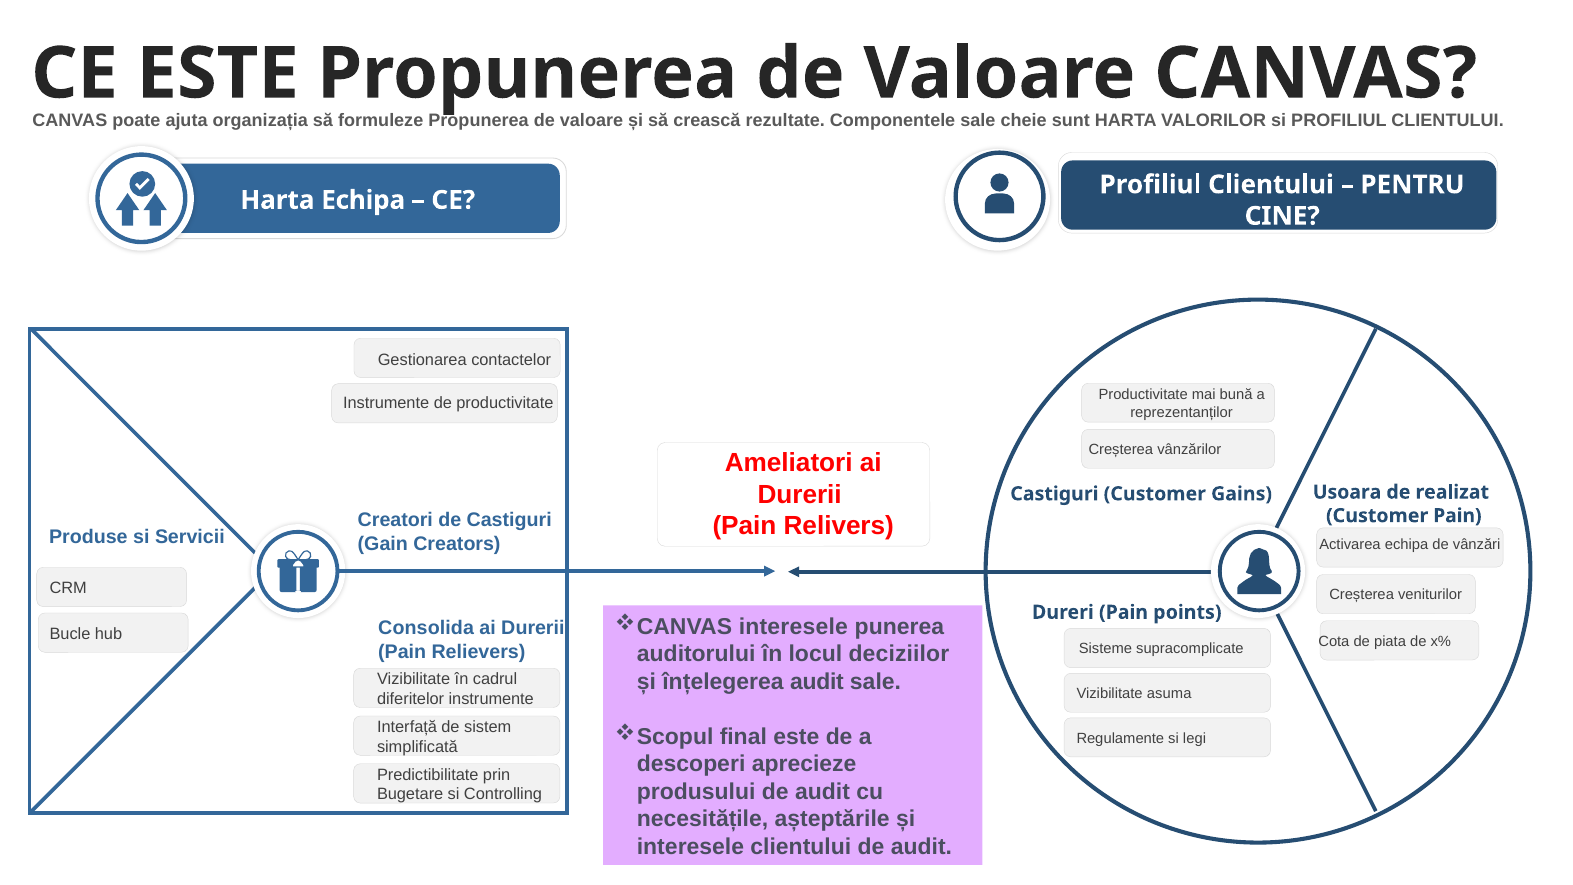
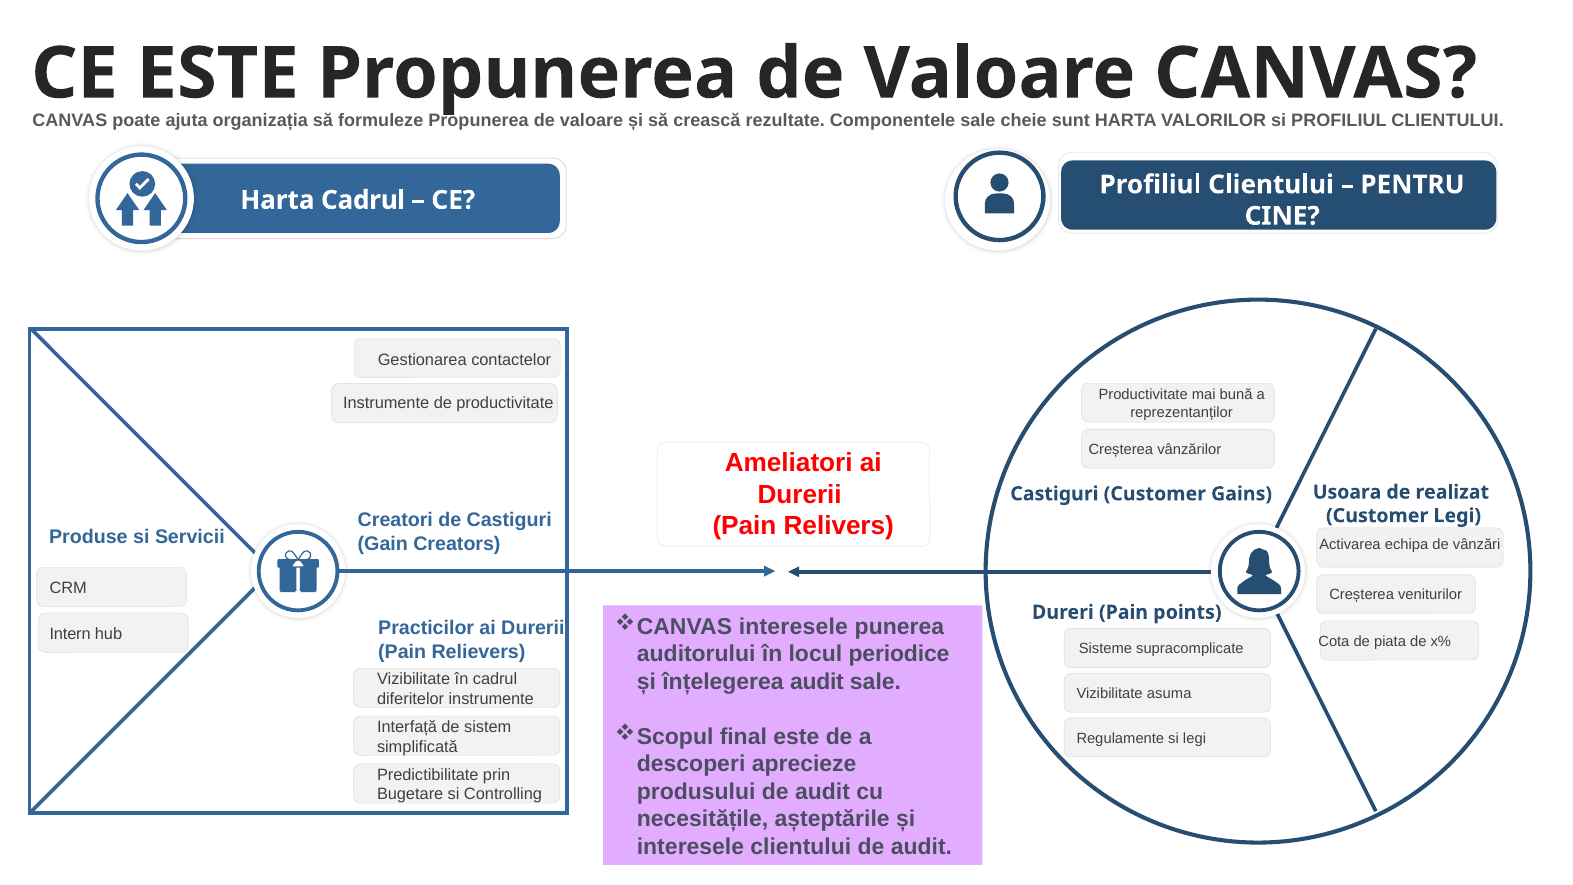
Harta Echipa: Echipa -> Cadrul
Customer Pain: Pain -> Legi
Bucle: Bucle -> Intern
Consolida: Consolida -> Practicilor
deciziilor: deciziilor -> periodice
